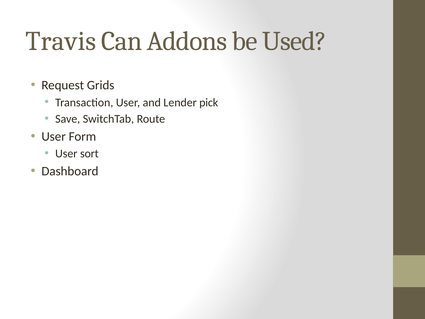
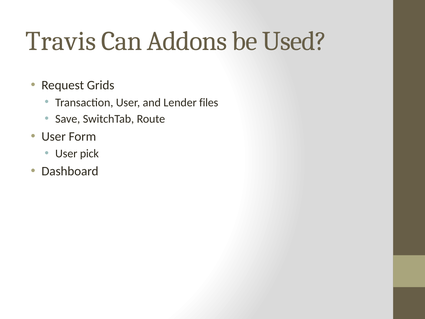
pick: pick -> files
sort: sort -> pick
